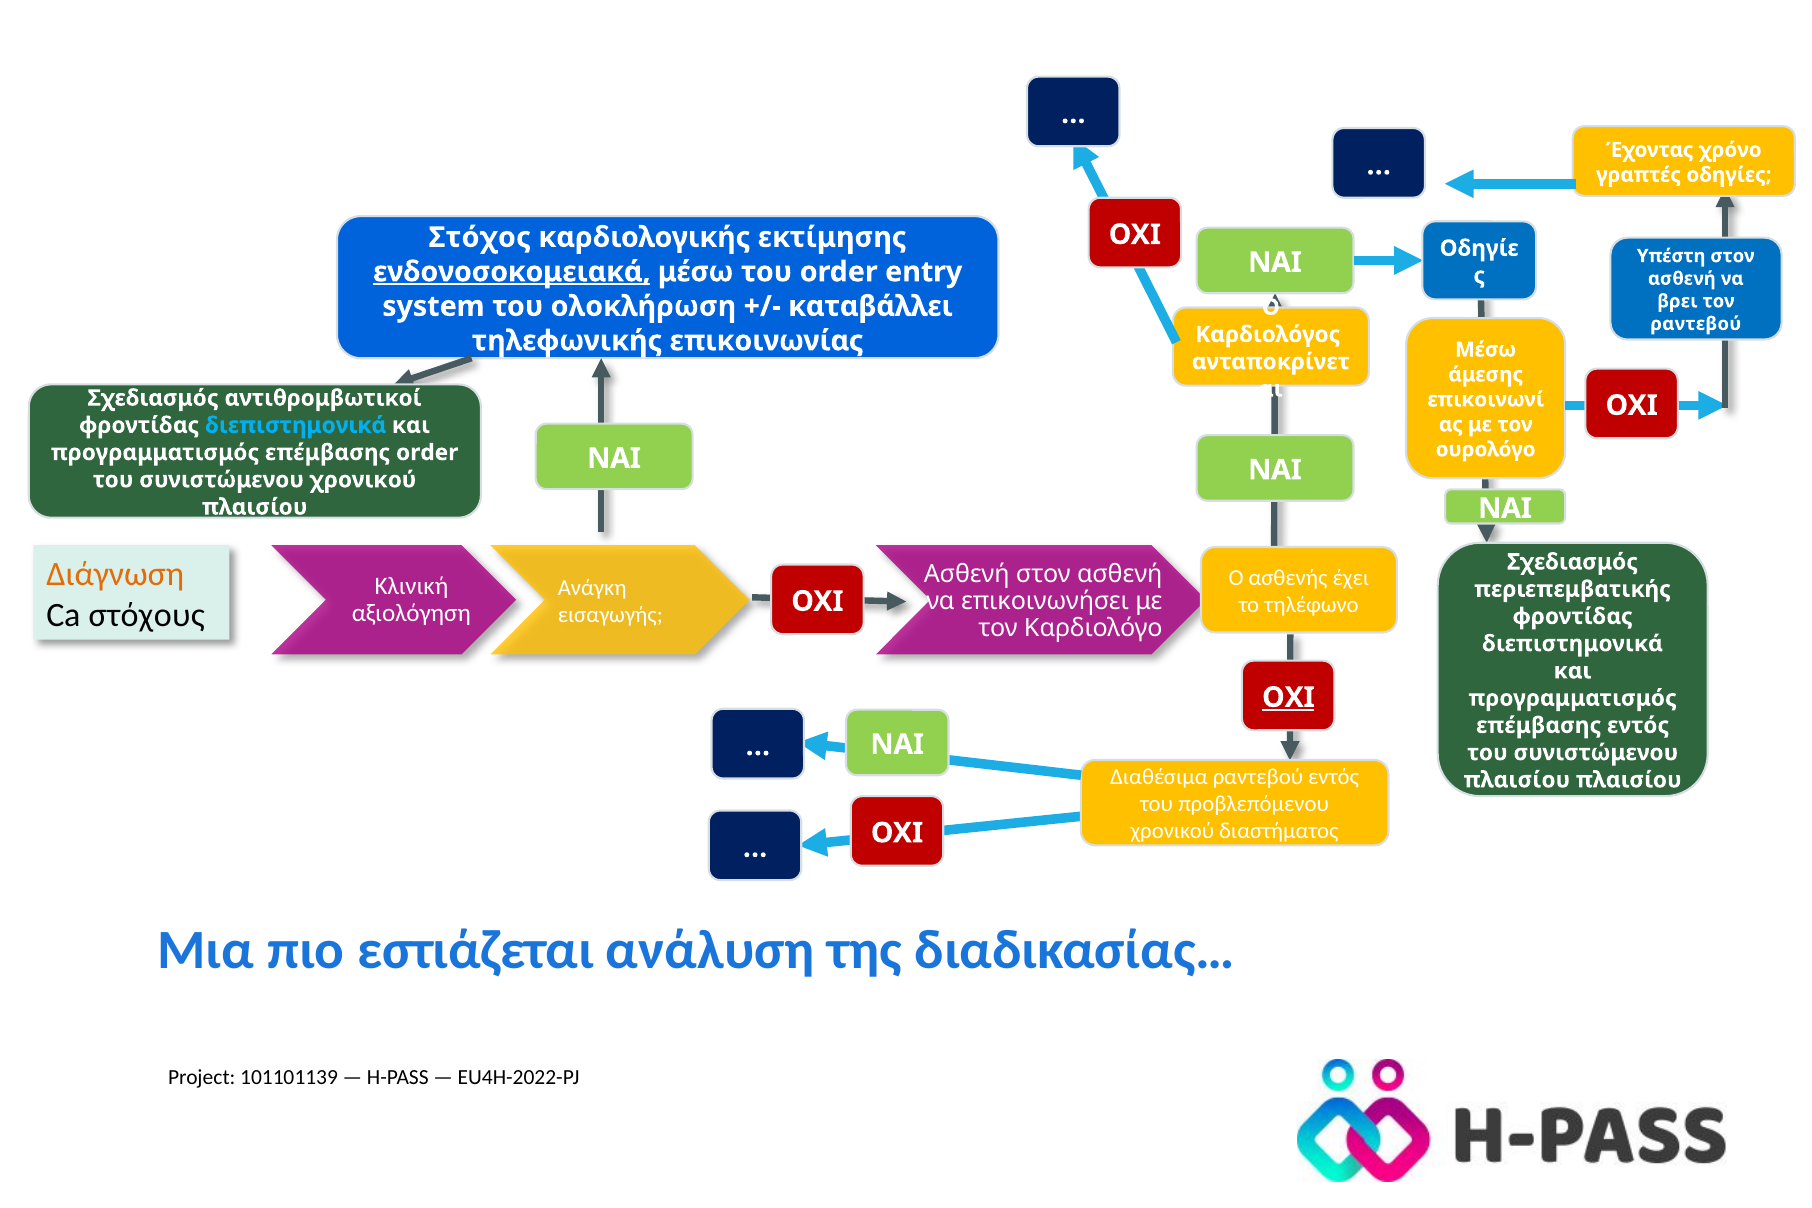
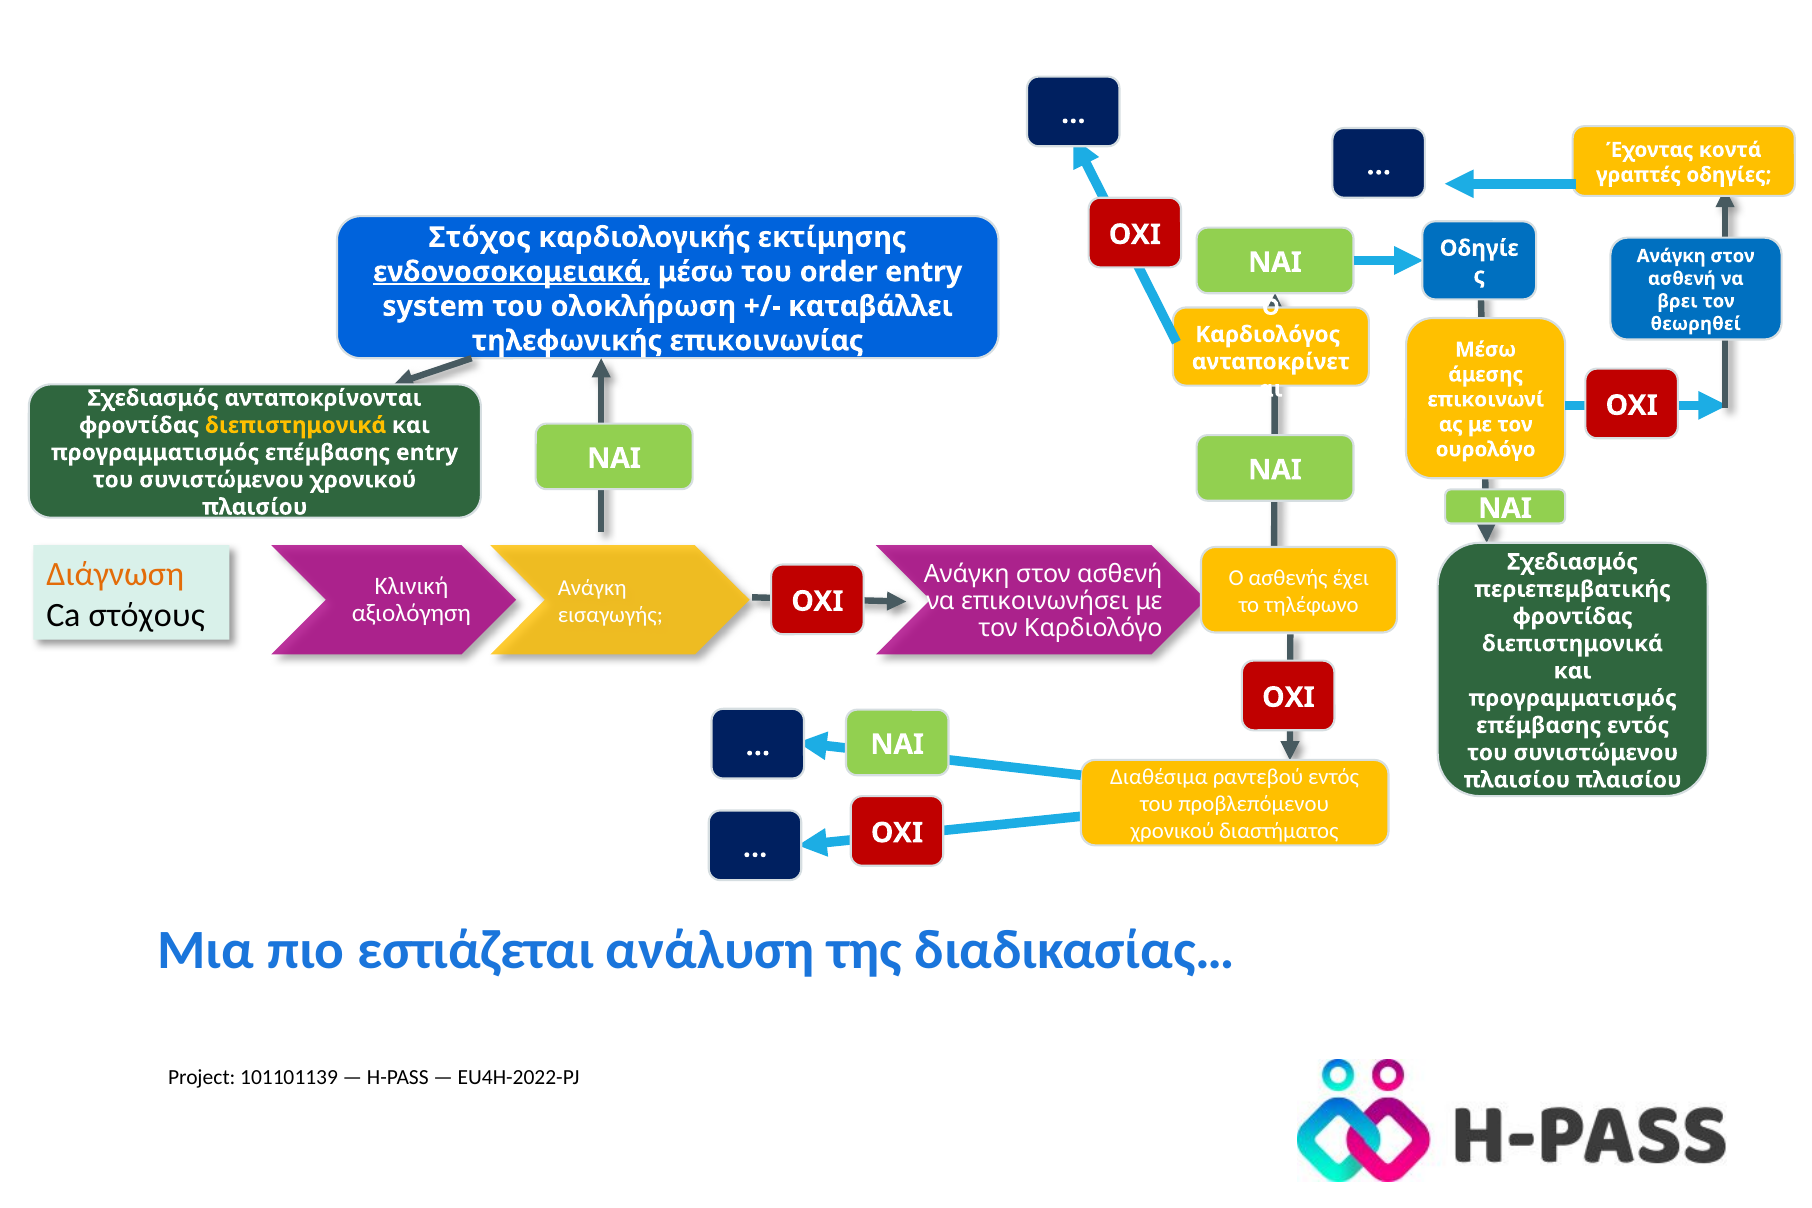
χρόνο: χρόνο -> κοντά
Υπέστη at (1671, 256): Υπέστη -> Ανάγκη
ραντεβού at (1696, 324): ραντεβού -> θεωρηθεί
αντιθρομβωτικοί: αντιθρομβωτικοί -> ανταποκρίνονται
διεπιστημονικά at (296, 425) colour: light blue -> yellow
επέμβασης order: order -> entry
Ασθενή at (967, 574): Ασθενή -> Ανάγκη
ΟΧΙ at (1288, 697) underline: present -> none
